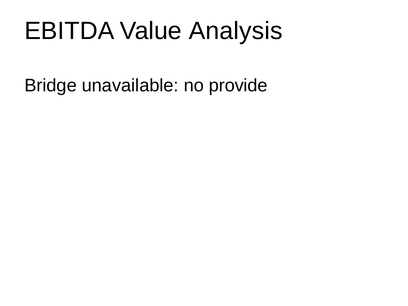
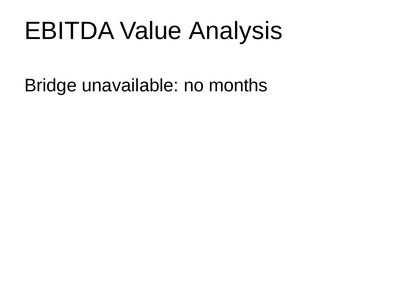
provide: provide -> months
